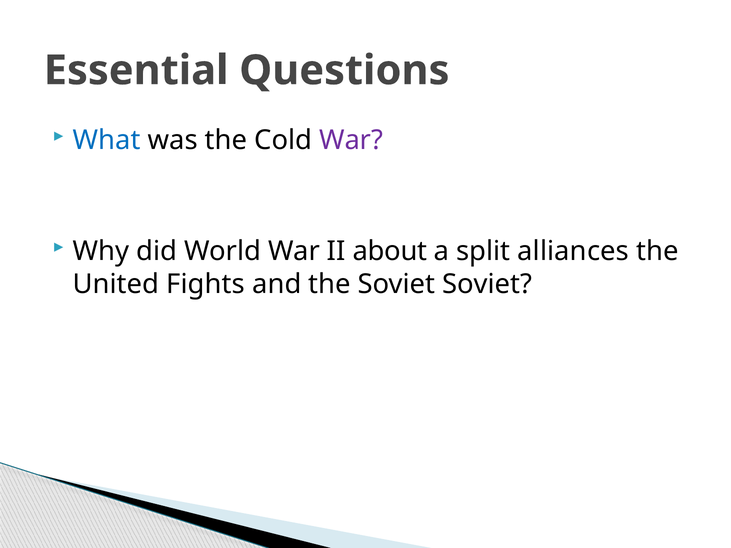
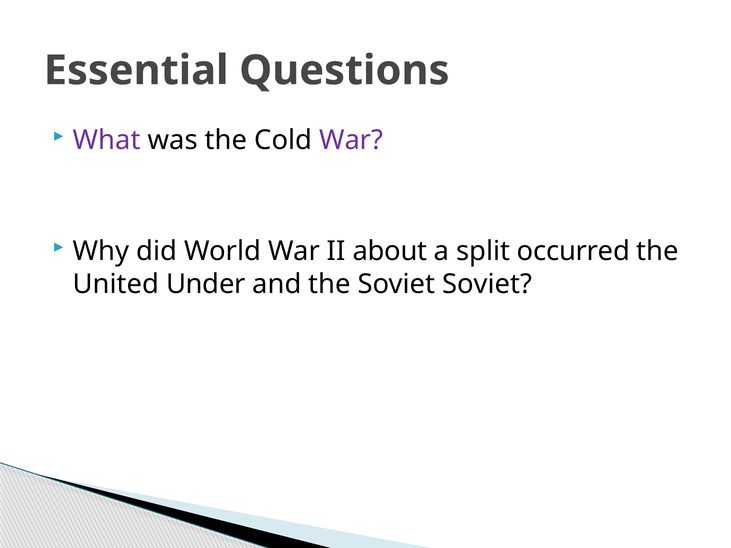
What colour: blue -> purple
alliances: alliances -> occurred
Fights: Fights -> Under
